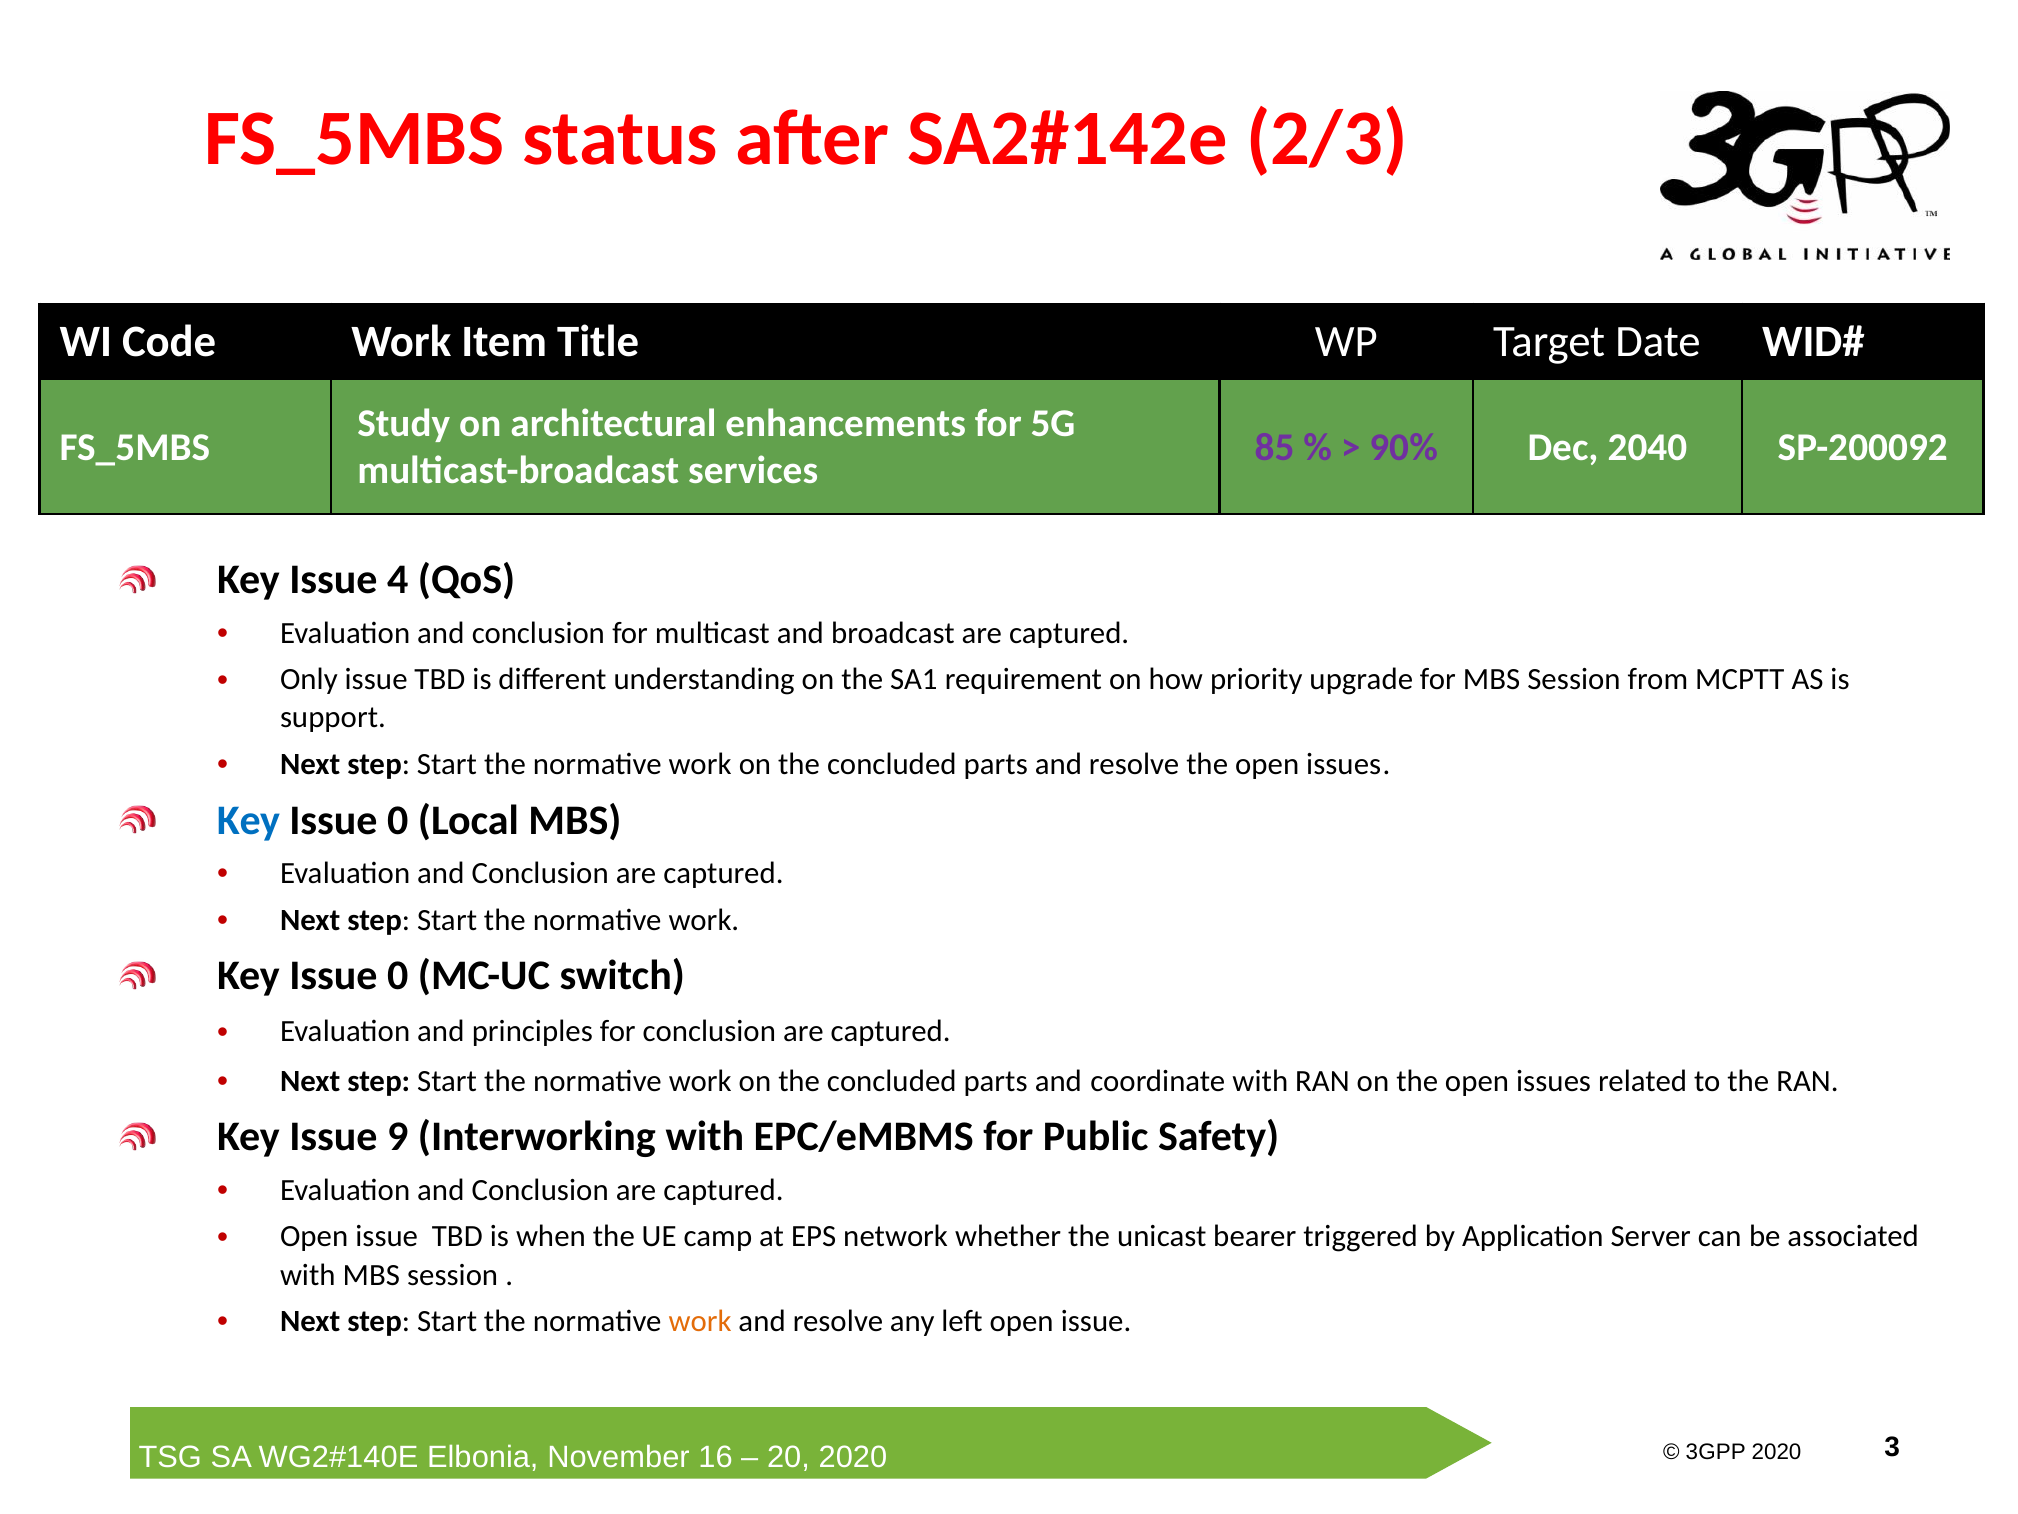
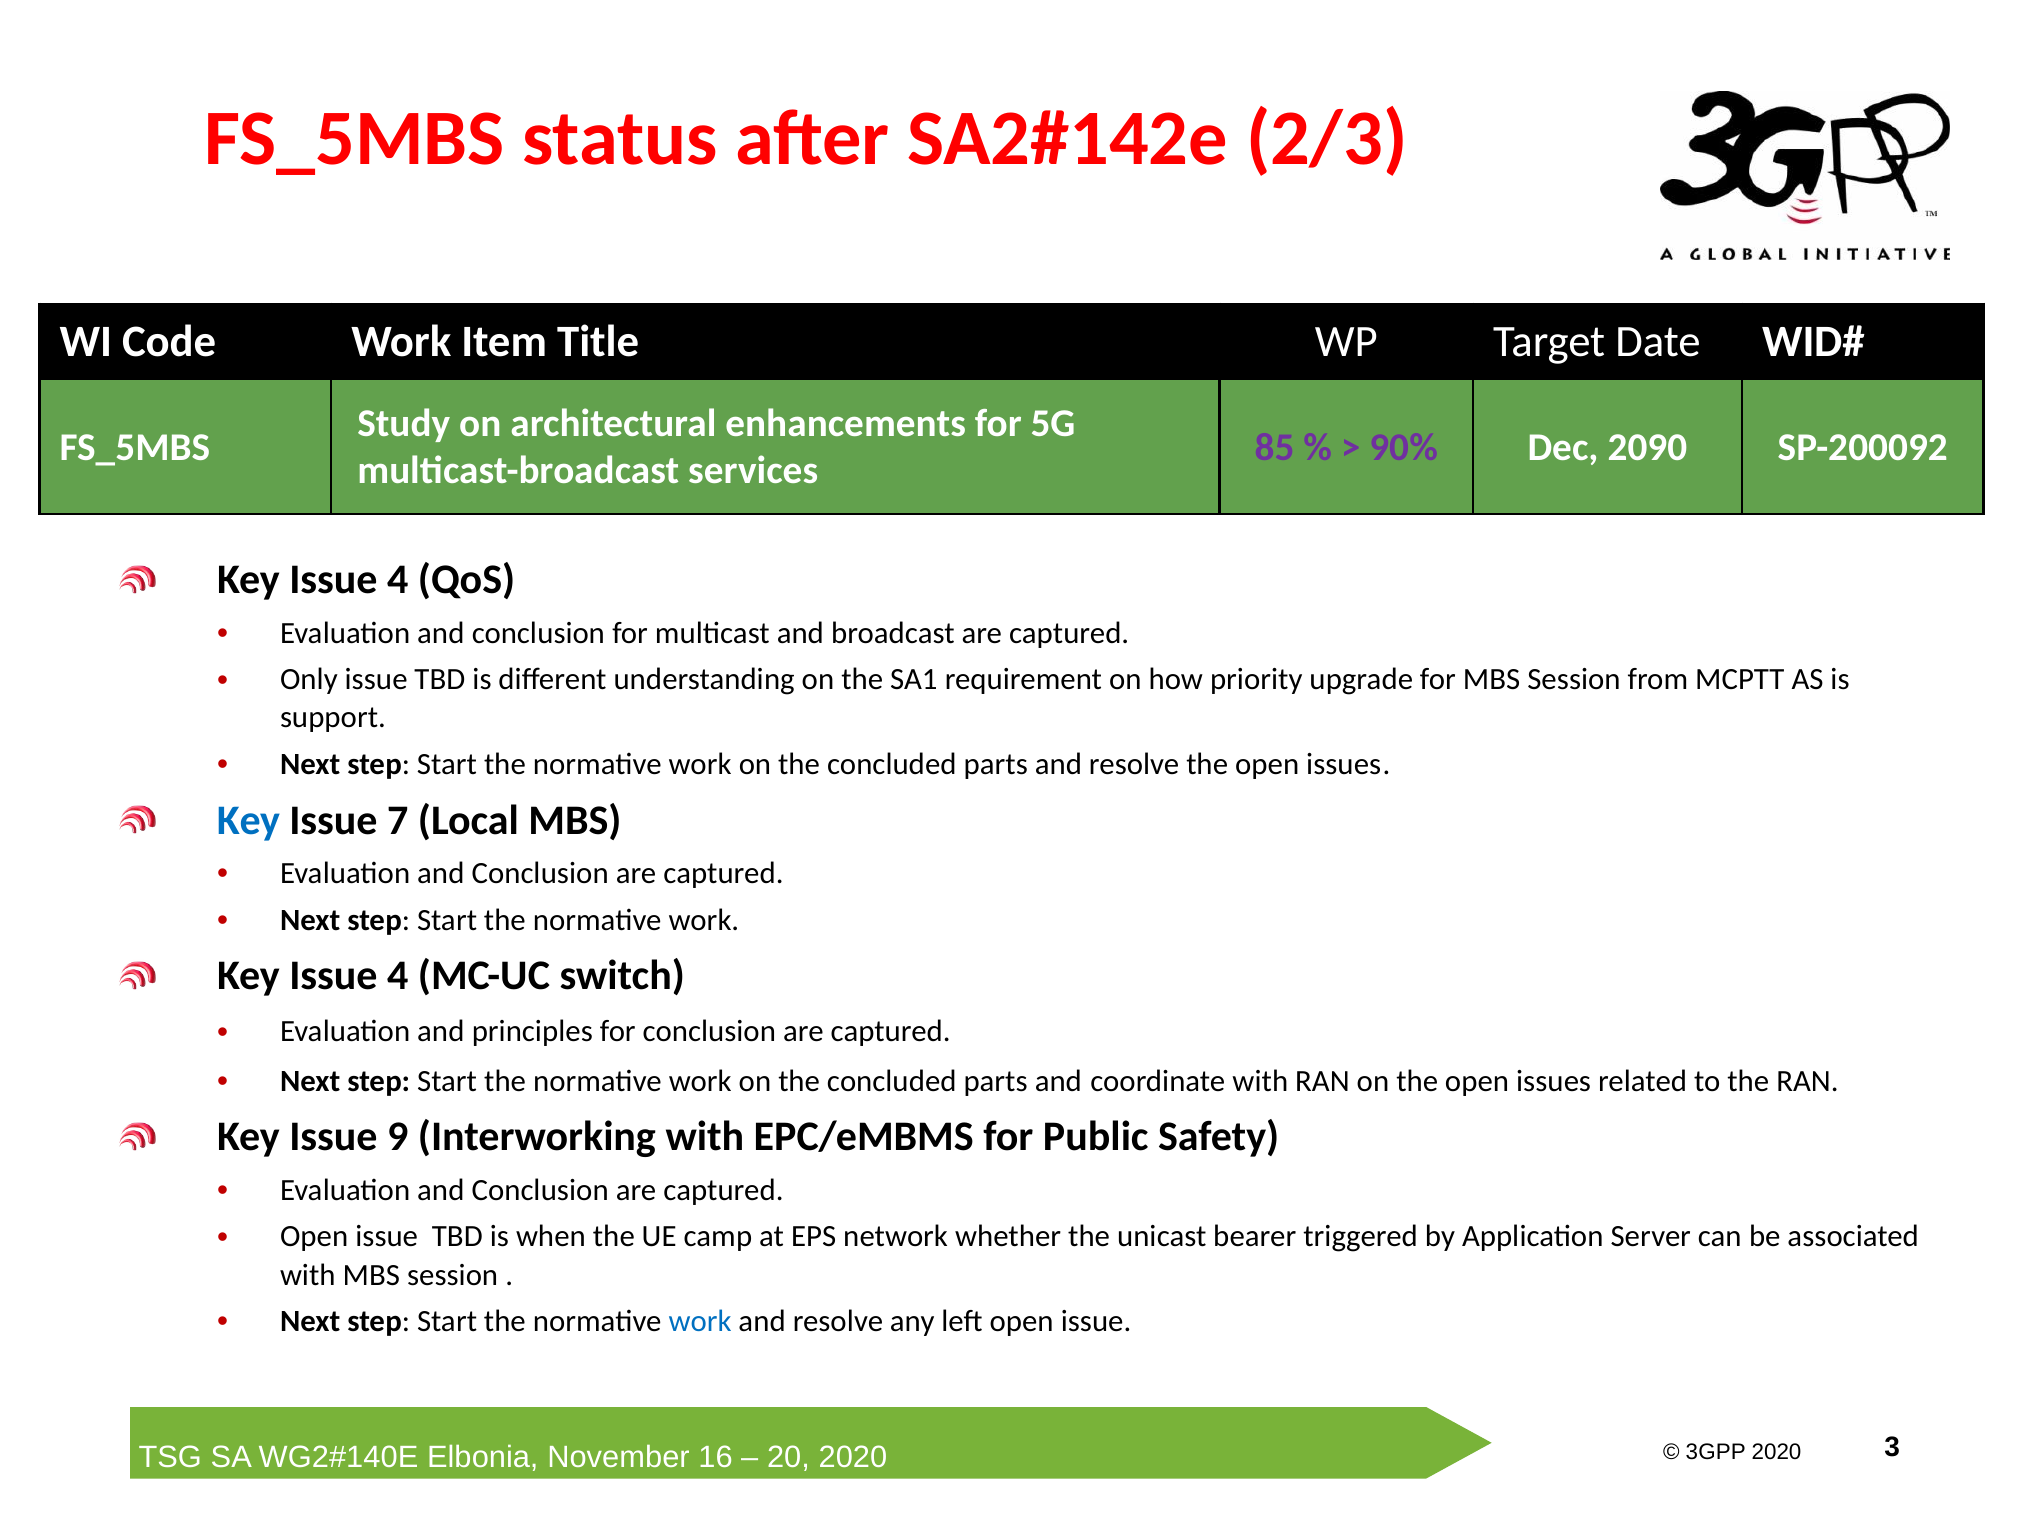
2040: 2040 -> 2090
0 at (398, 820): 0 -> 7
0 at (398, 976): 0 -> 4
work at (700, 1321) colour: orange -> blue
